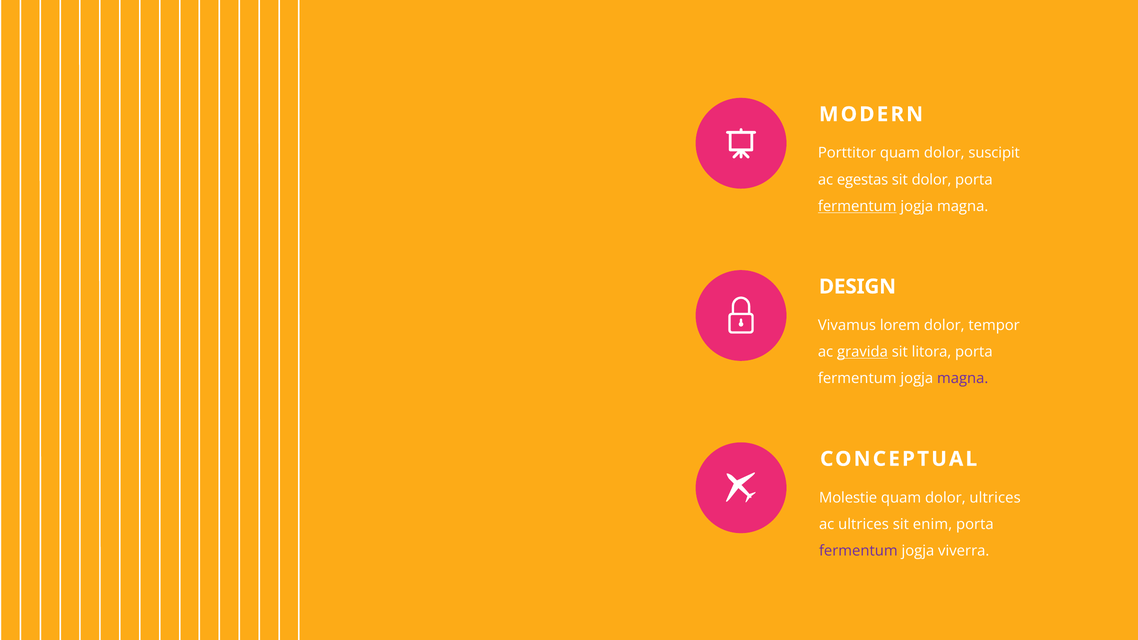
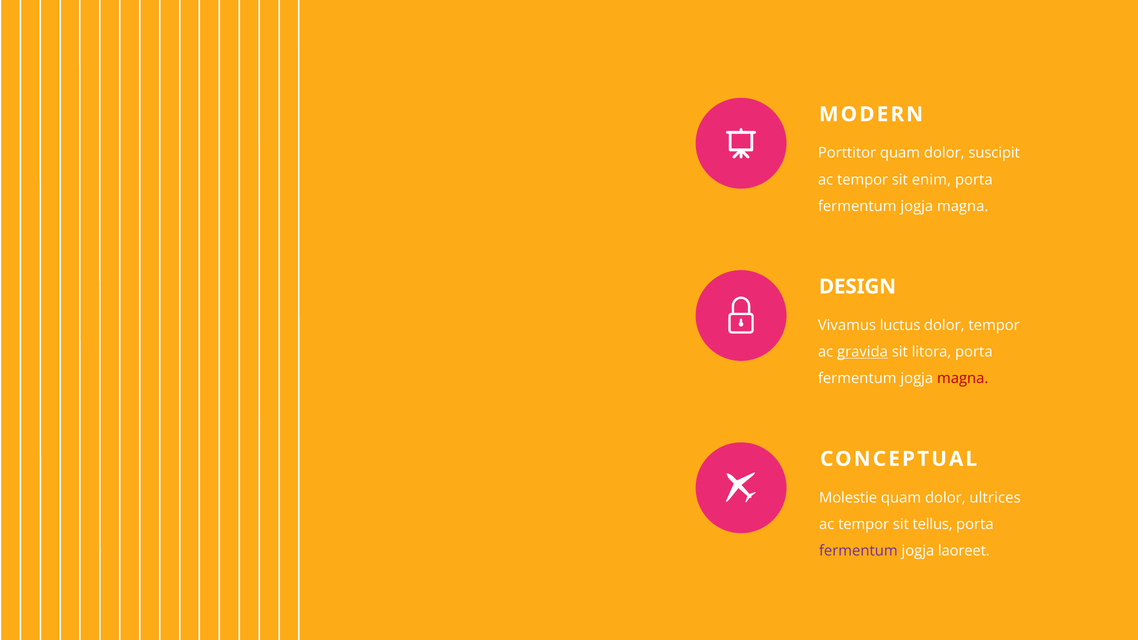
egestas at (863, 180): egestas -> tempor
sit dolor: dolor -> enim
fermentum at (857, 206) underline: present -> none
lorem: lorem -> luctus
magna at (963, 379) colour: purple -> red
ultrices at (864, 524): ultrices -> tempor
enim: enim -> tellus
viverra: viverra -> laoreet
